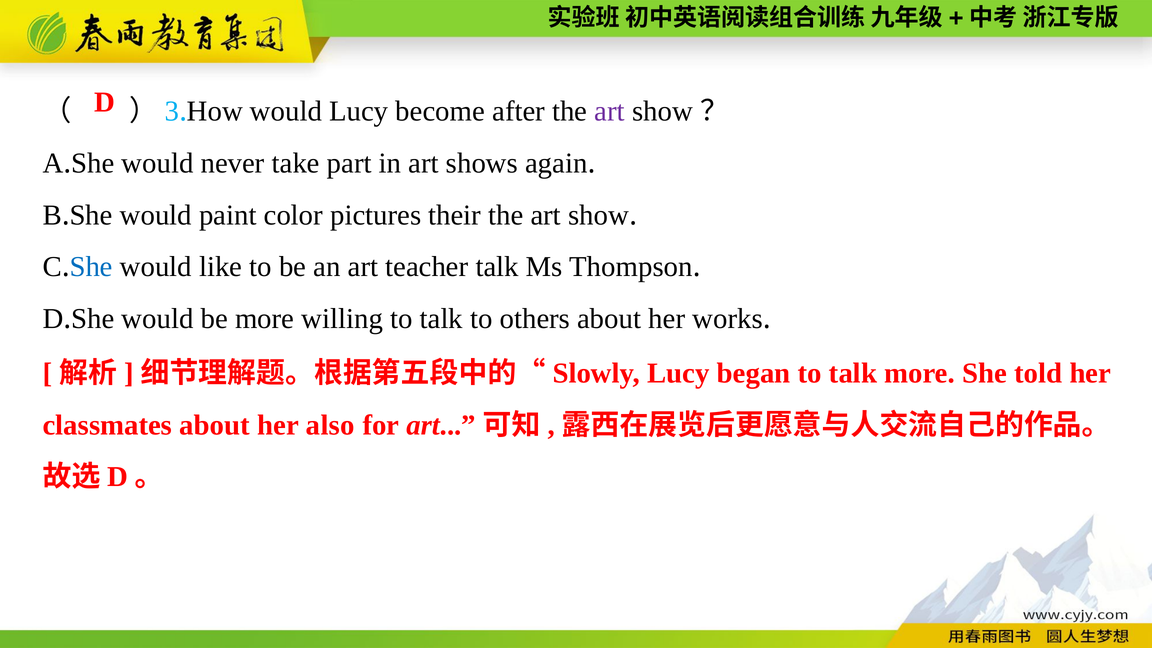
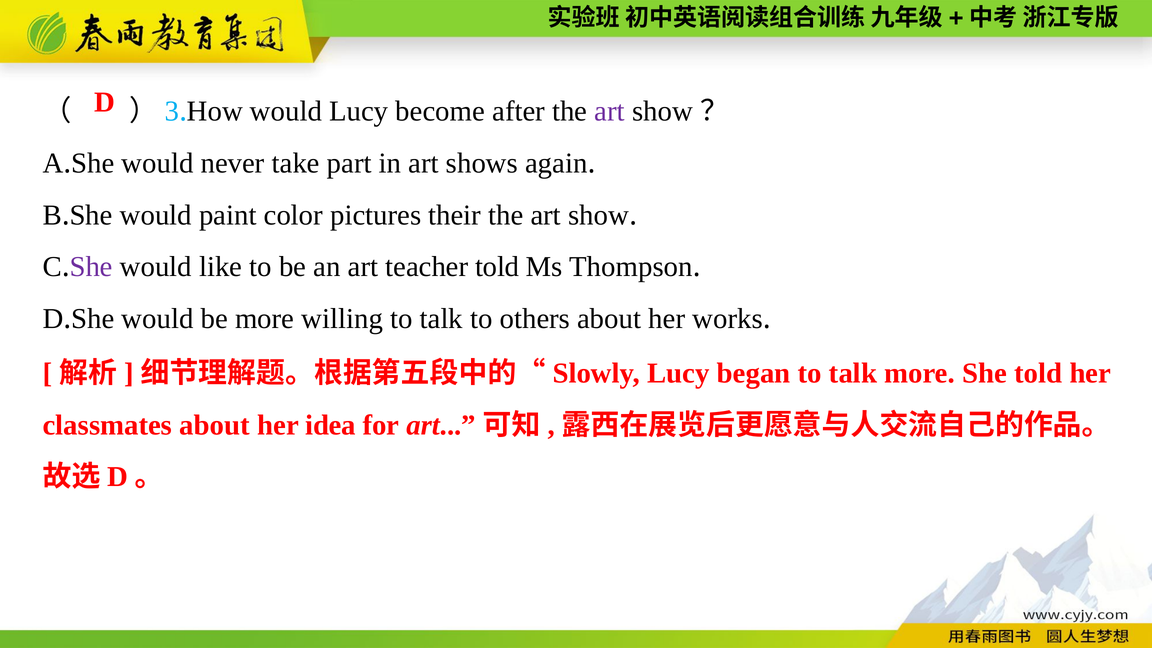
She at (91, 267) colour: blue -> purple
teacher talk: talk -> told
also: also -> idea
